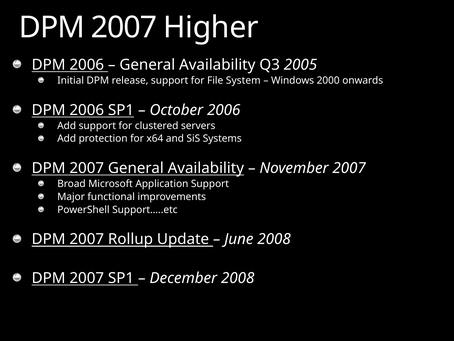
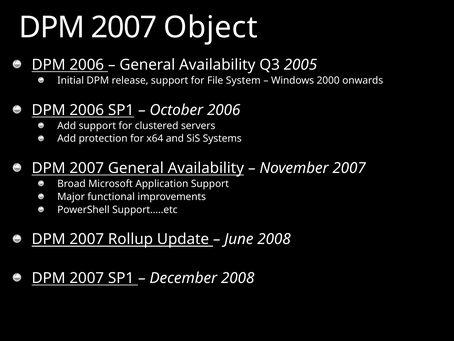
Higher: Higher -> Object
